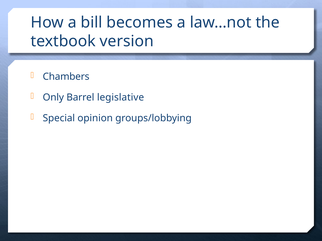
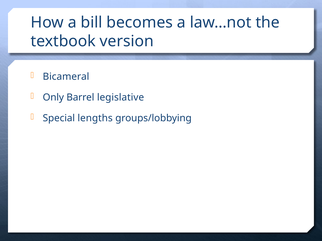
Chambers: Chambers -> Bicameral
opinion: opinion -> lengths
